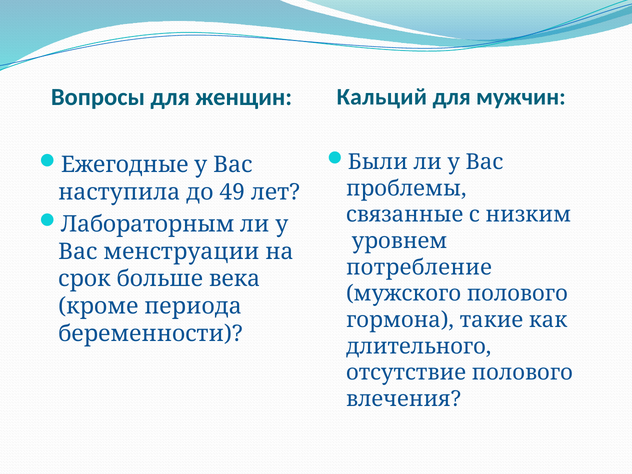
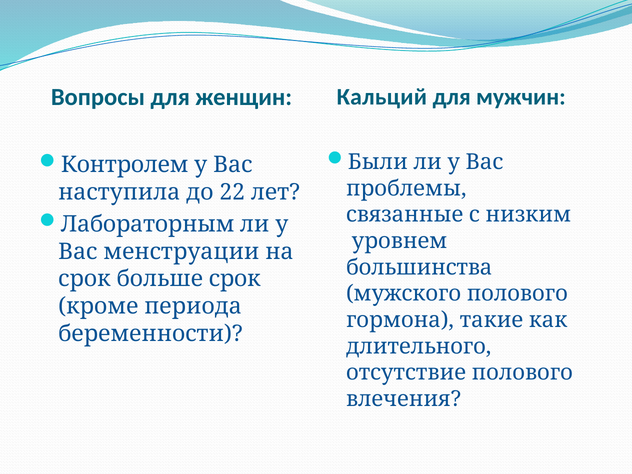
Ежегодные: Ежегодные -> Контролем
49: 49 -> 22
потребление: потребление -> большинства
больше века: века -> срок
